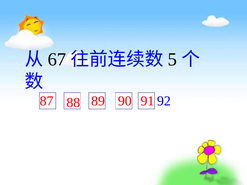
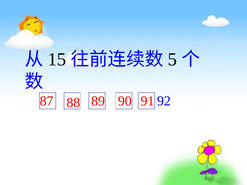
67: 67 -> 15
